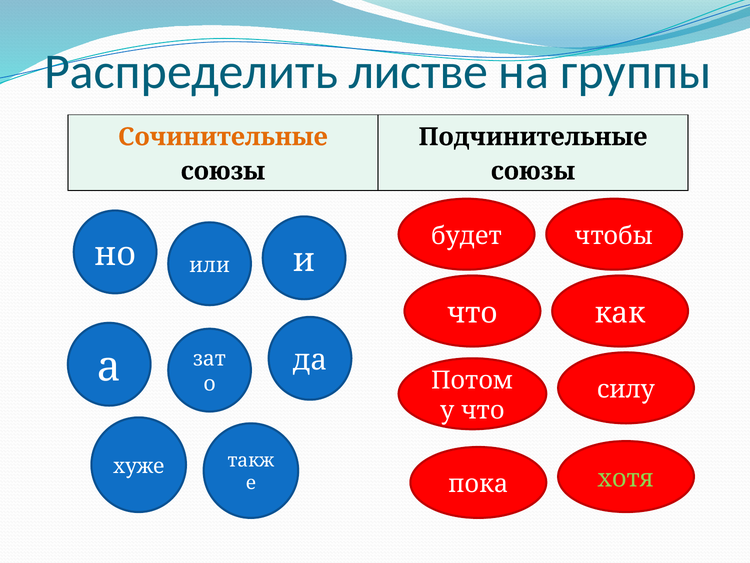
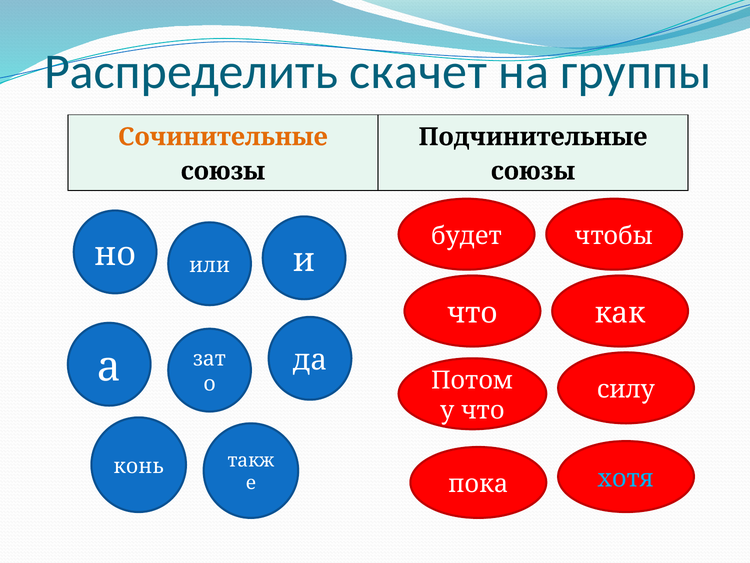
листве: листве -> скачет
хуже: хуже -> конь
хотя colour: light green -> light blue
